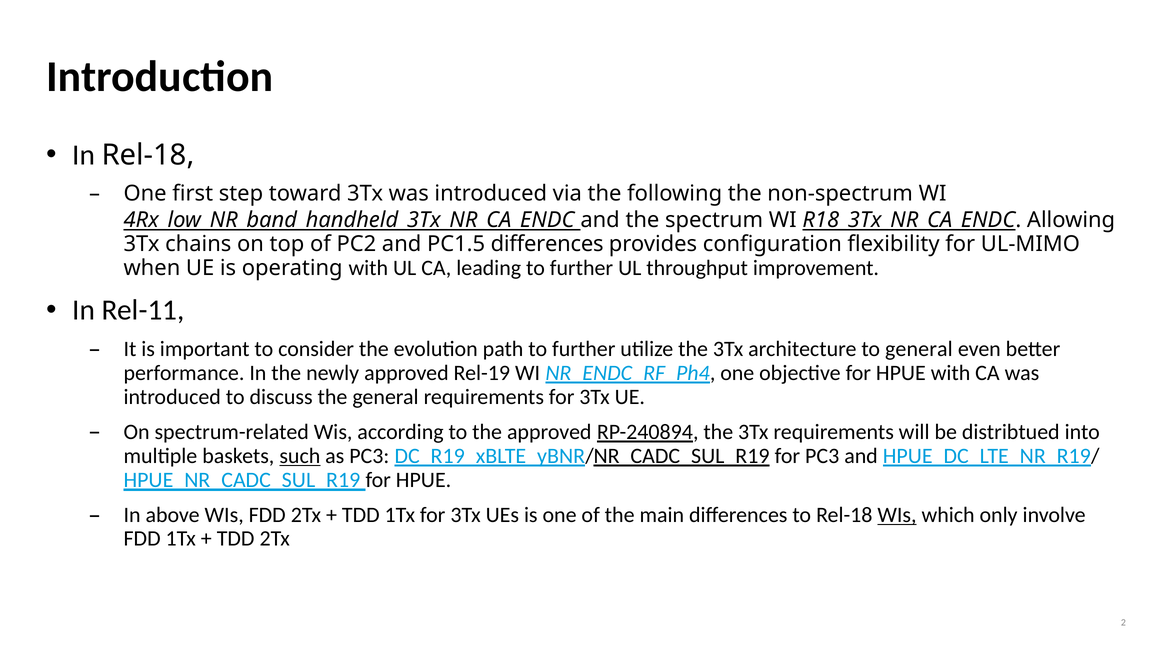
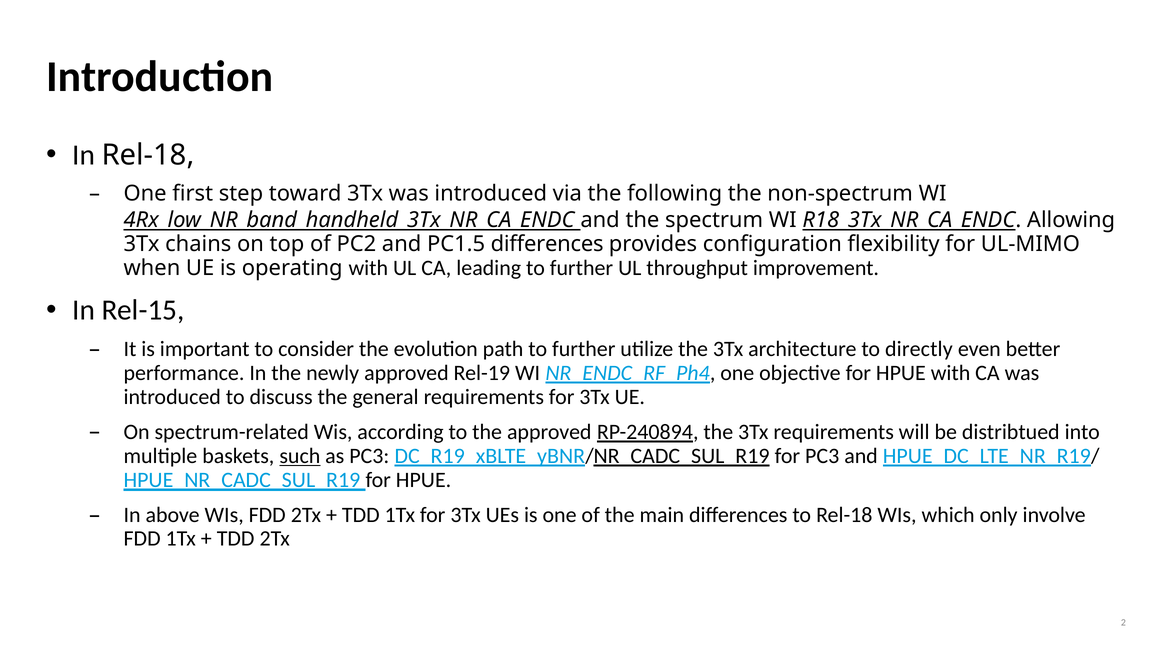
Rel-11: Rel-11 -> Rel-15
to general: general -> directly
WIs at (897, 515) underline: present -> none
